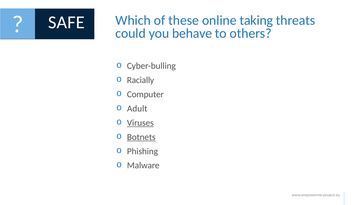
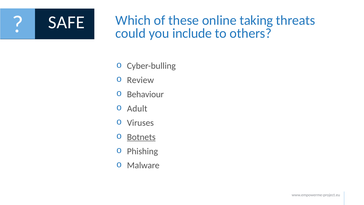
behave: behave -> include
Racially: Racially -> Review
Computer: Computer -> Behaviour
Viruses underline: present -> none
